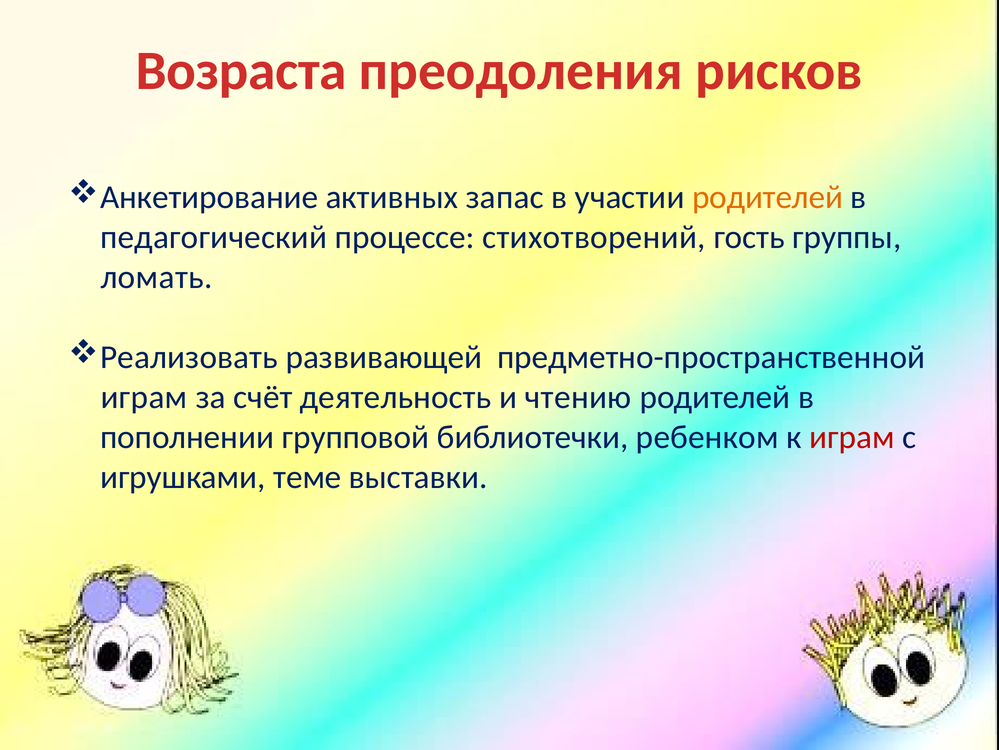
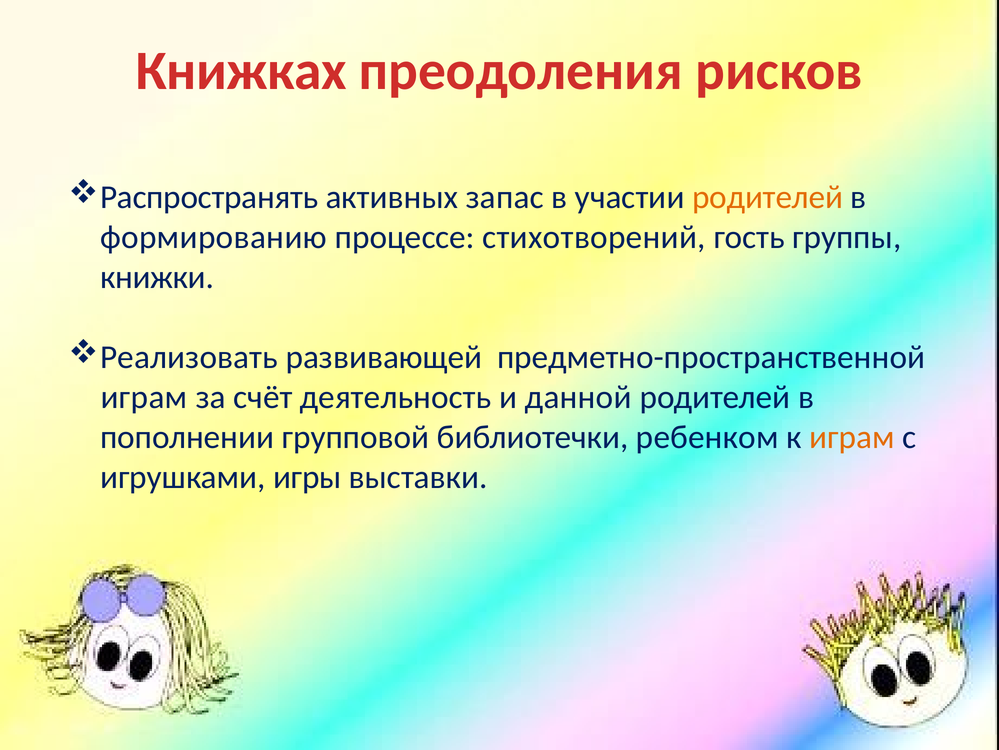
Возраста: Возраста -> Книжках
Анкетирование: Анкетирование -> Распространять
педагогический: педагогический -> формированию
ломать: ломать -> книжки
чтению: чтению -> данной
играм at (852, 437) colour: red -> orange
теме: теме -> игры
